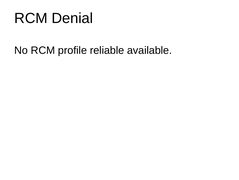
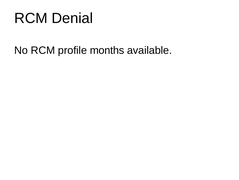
reliable: reliable -> months
